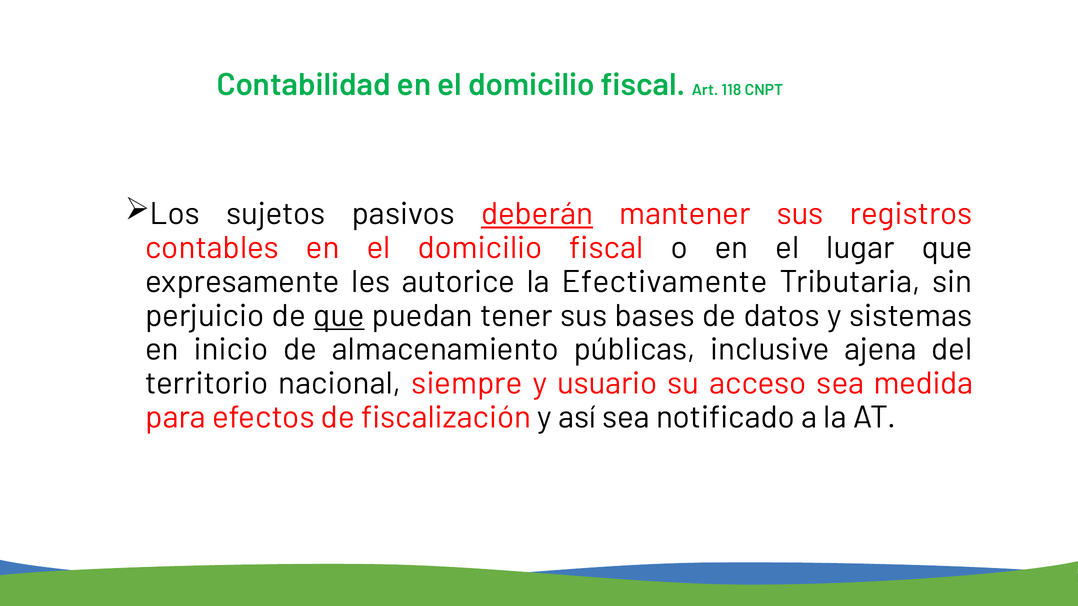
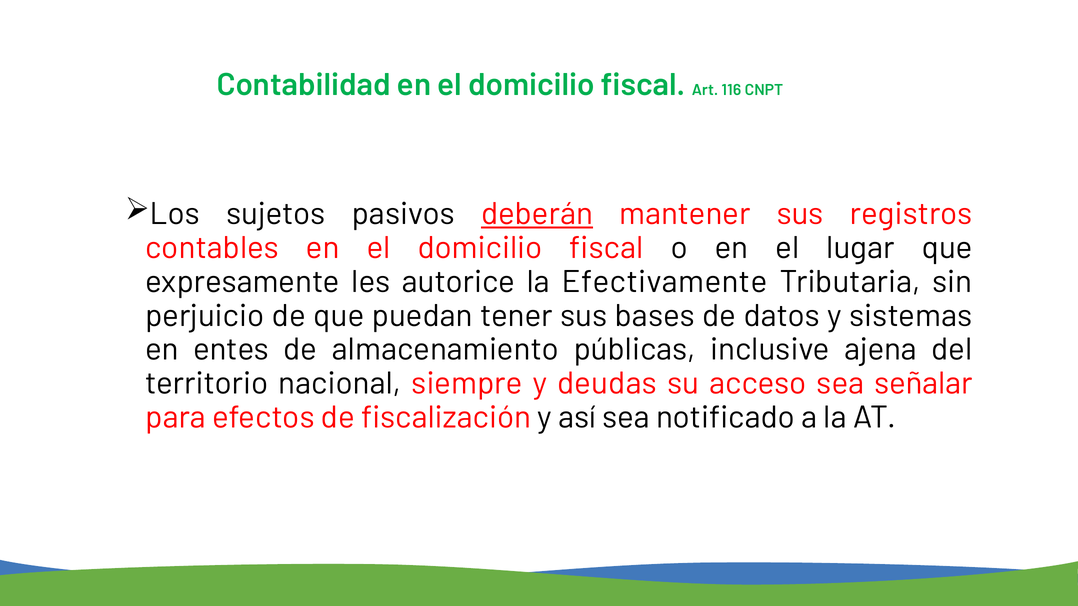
118: 118 -> 116
que at (339, 316) underline: present -> none
inicio: inicio -> entes
usuario: usuario -> deudas
medida: medida -> señalar
